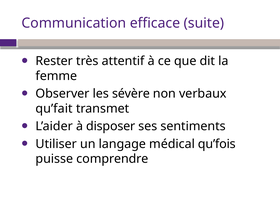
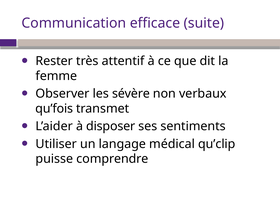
qu’fait: qu’fait -> qu’fois
qu’fois: qu’fois -> qu’clip
